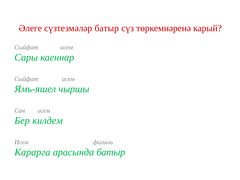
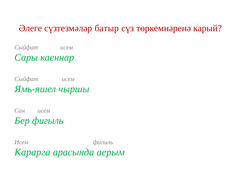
Бер килдем: килдем -> фигыль
арасында батыр: батыр -> аерым
